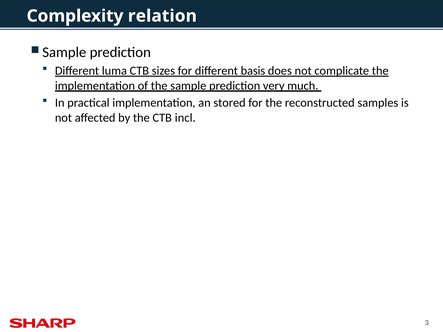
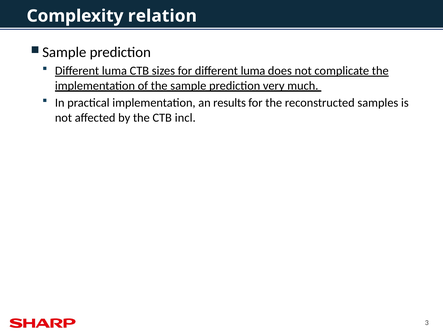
for different basis: basis -> luma
stored: stored -> results
